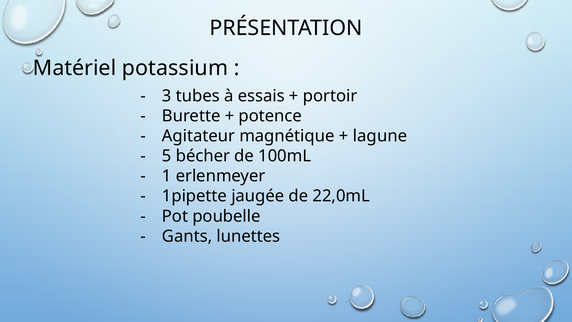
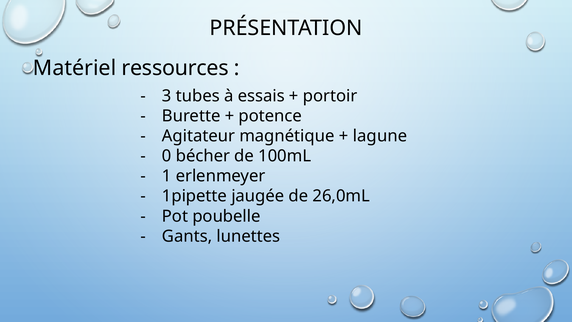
potassium: potassium -> ressources
5: 5 -> 0
22,0mL: 22,0mL -> 26,0mL
